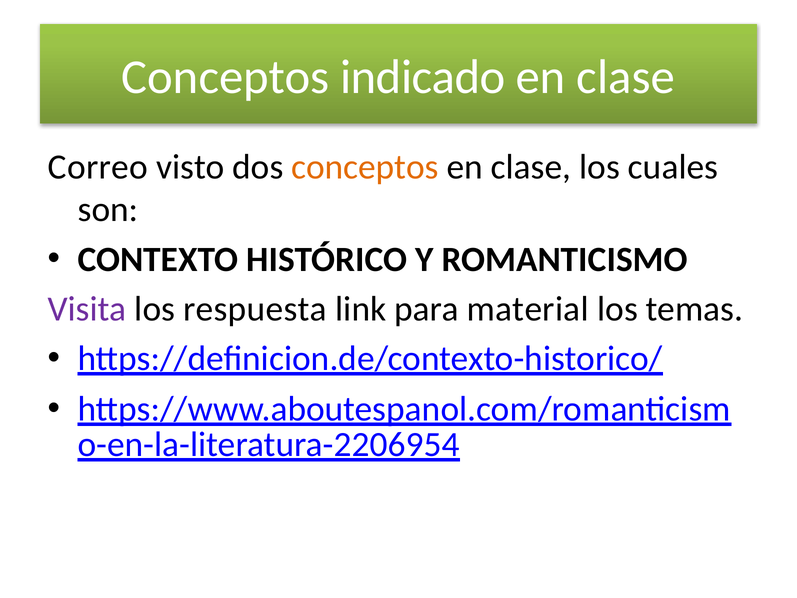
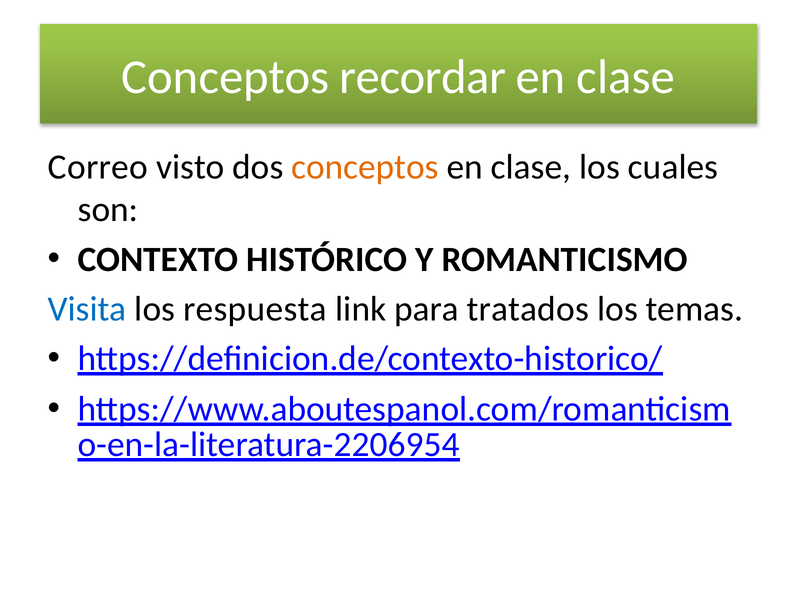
indicado: indicado -> recordar
Visita colour: purple -> blue
material: material -> tratados
